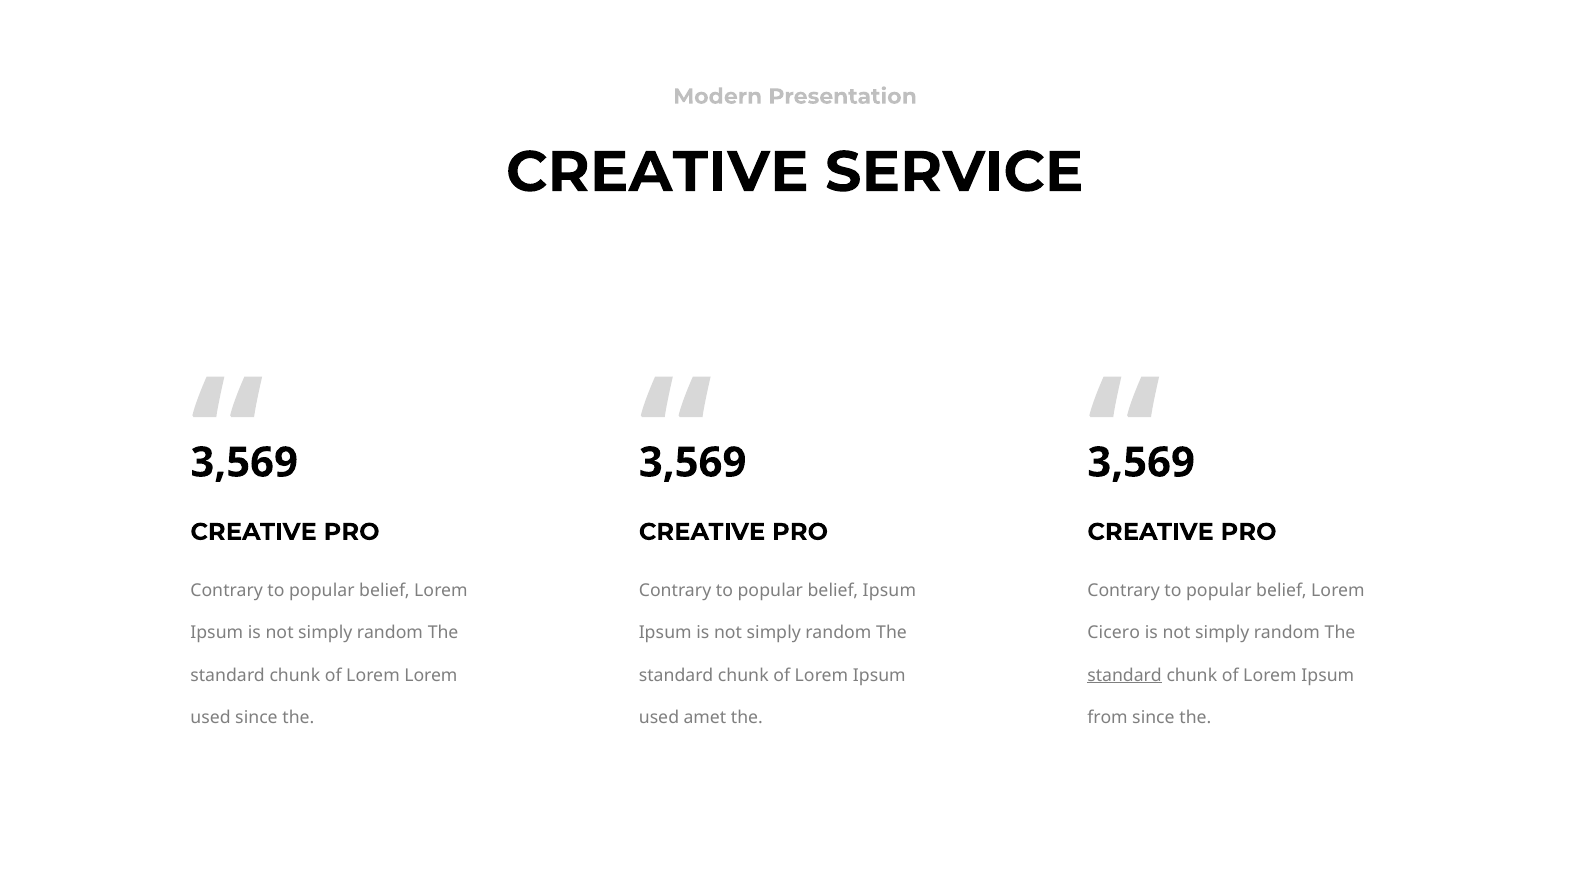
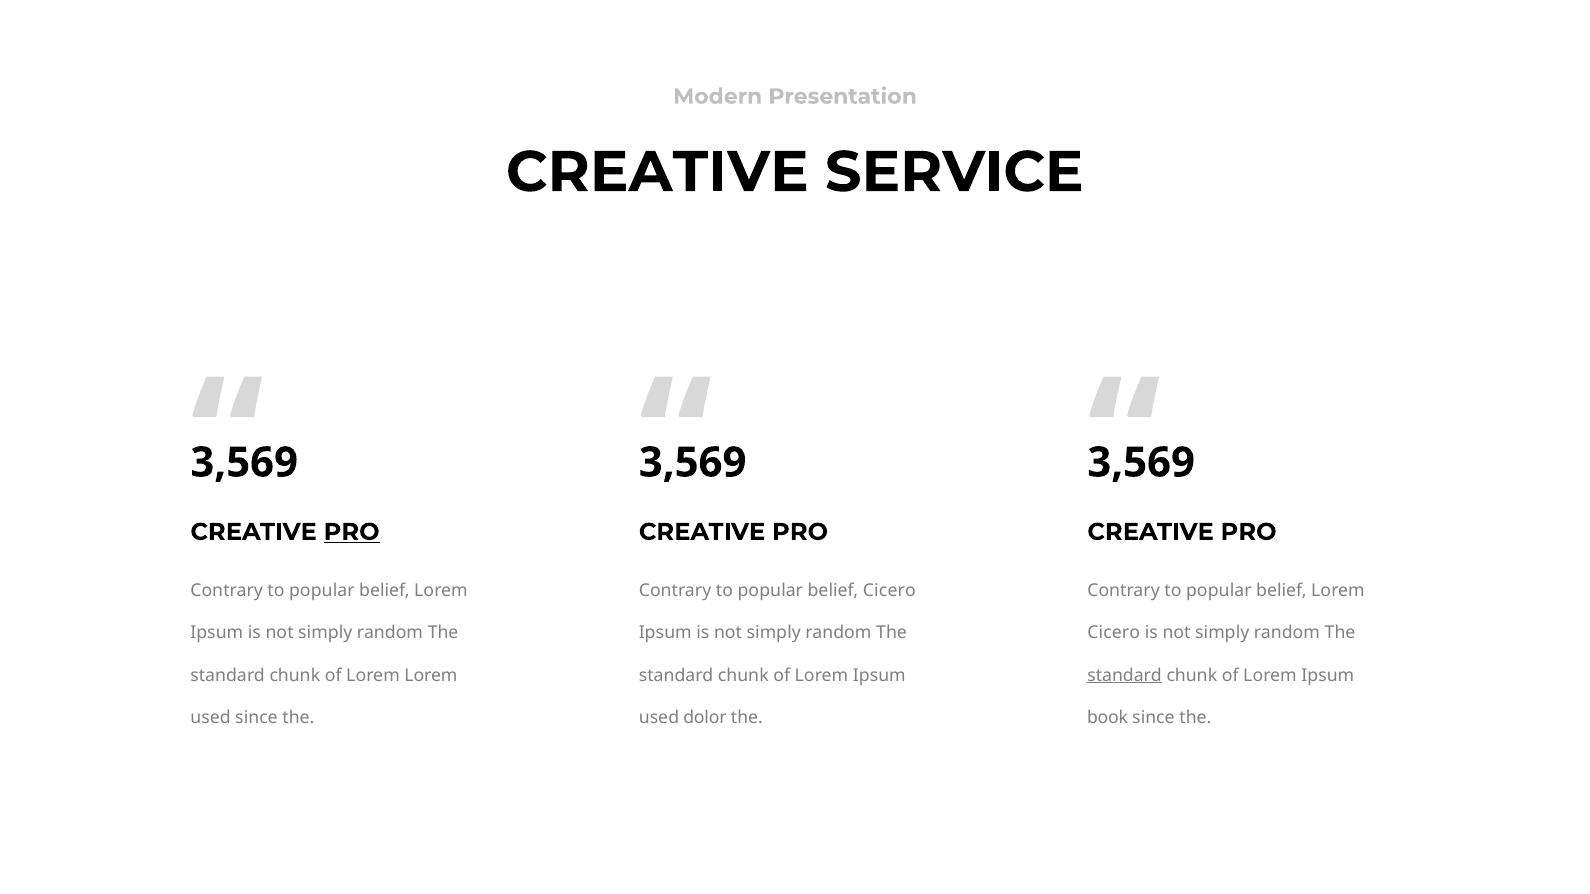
PRO at (352, 532) underline: none -> present
belief Ipsum: Ipsum -> Cicero
amet: amet -> dolor
from: from -> book
